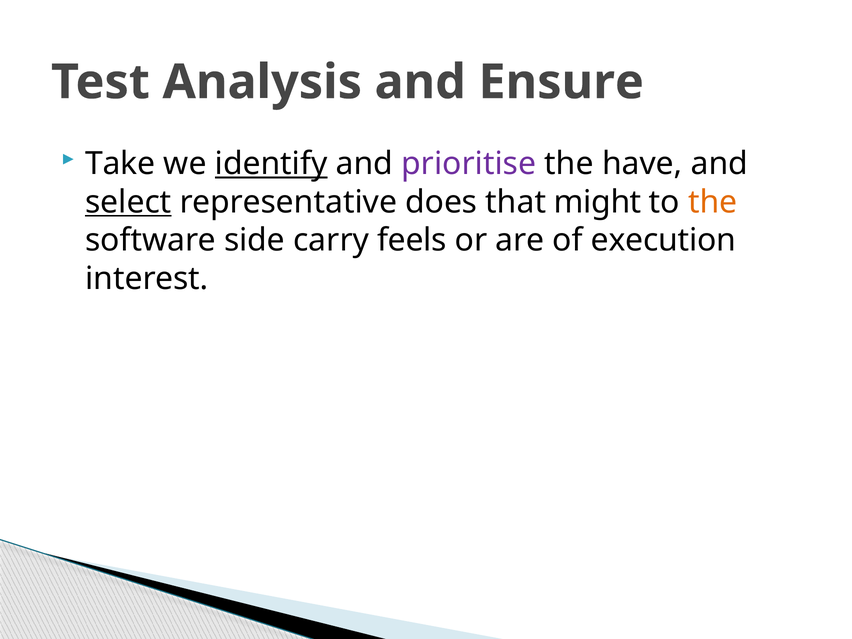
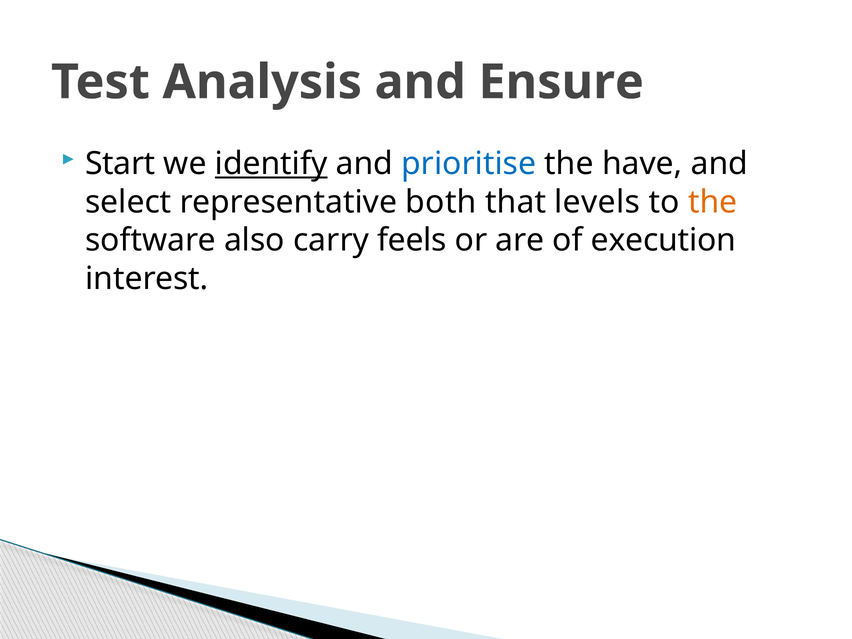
Take: Take -> Start
prioritise colour: purple -> blue
select underline: present -> none
does: does -> both
might: might -> levels
side: side -> also
